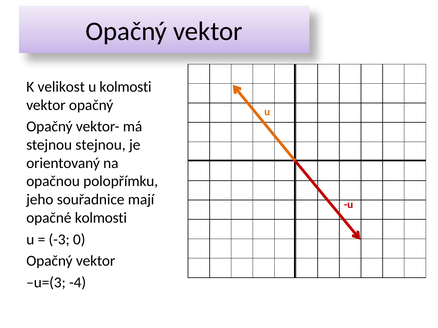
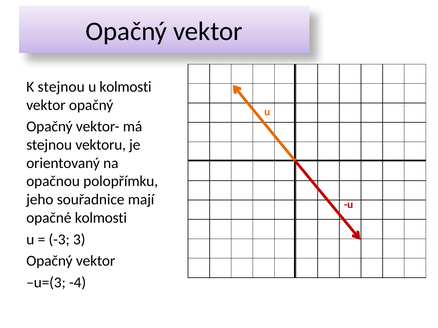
K velikost: velikost -> stejnou
stejnou stejnou: stejnou -> vektoru
0: 0 -> 3
